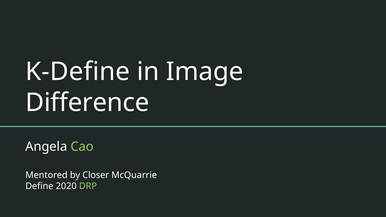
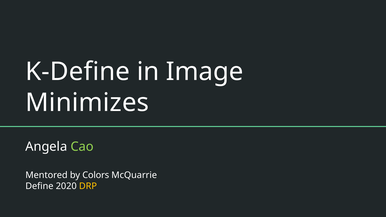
Difference: Difference -> Minimizes
Closer: Closer -> Colors
DRP colour: light green -> yellow
